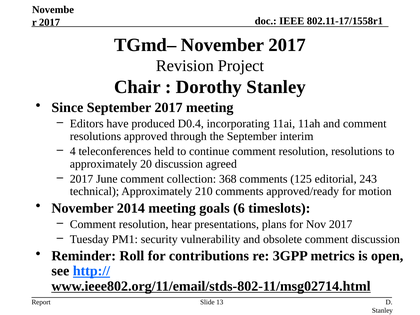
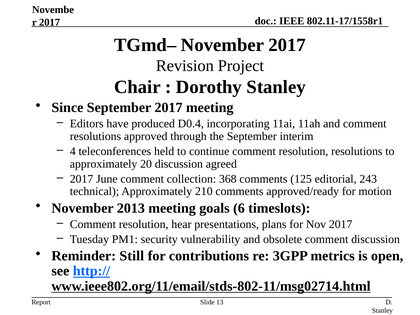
2014: 2014 -> 2013
Roll: Roll -> Still
